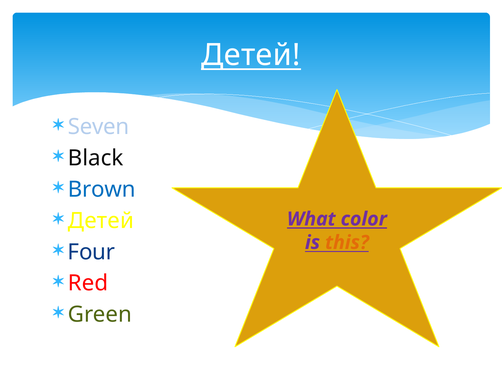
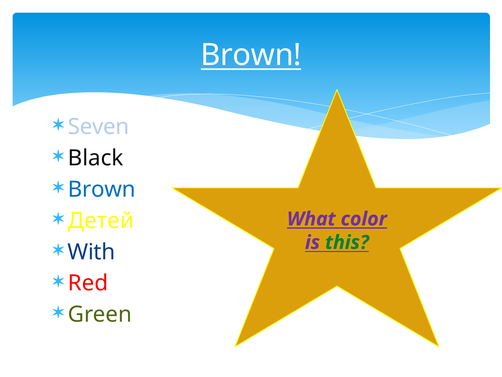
Детей at (251, 55): Детей -> Brown
this colour: orange -> green
Four: Four -> With
